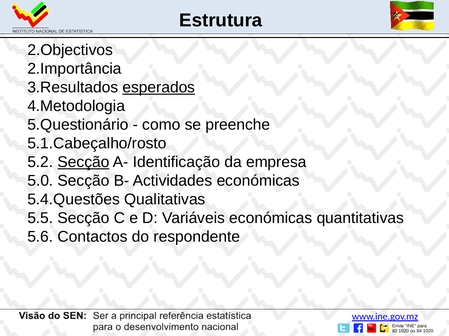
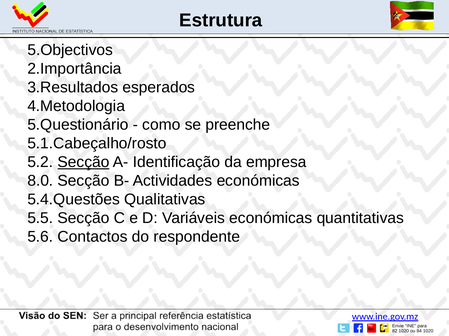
2.Objectivos: 2.Objectivos -> 5.Objectivos
esperados underline: present -> none
5.0: 5.0 -> 8.0
